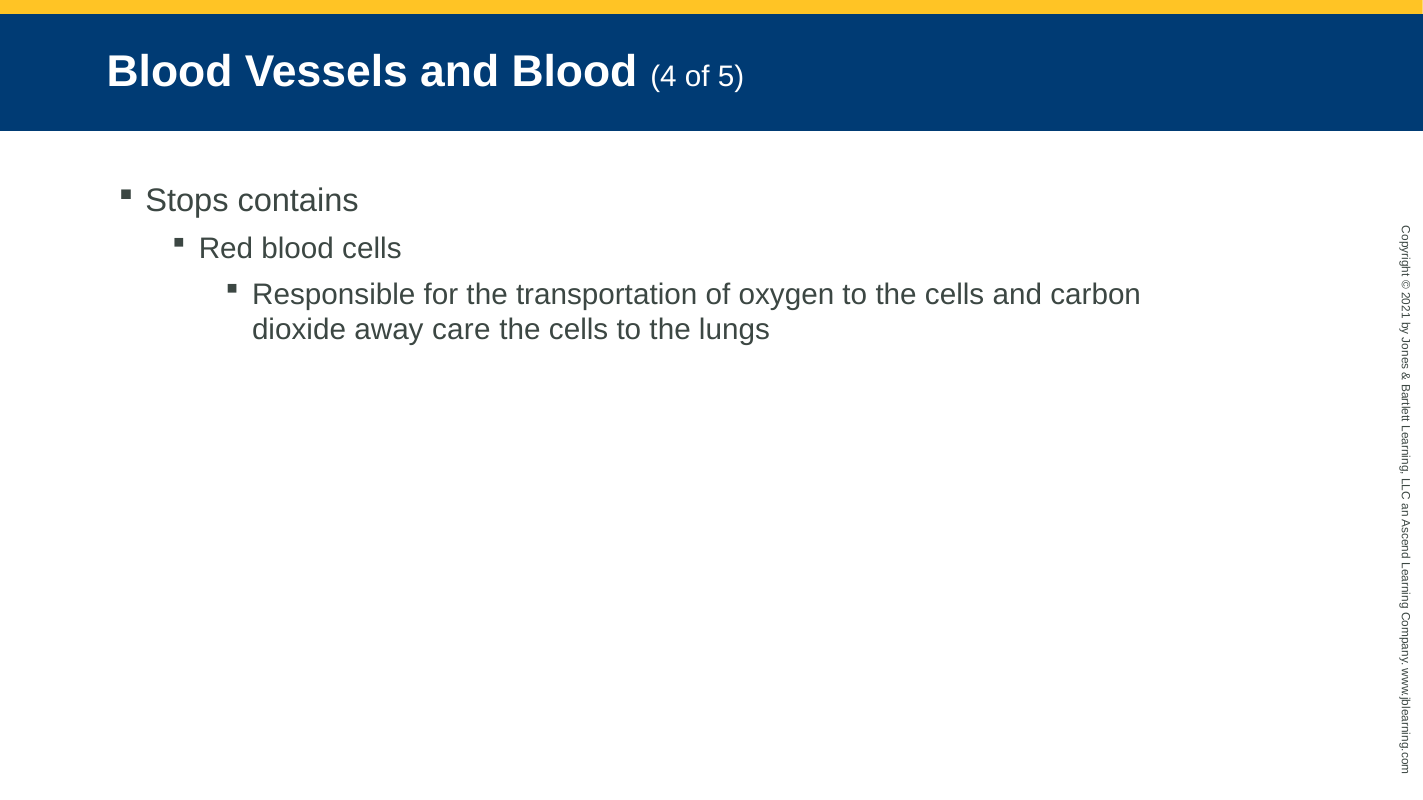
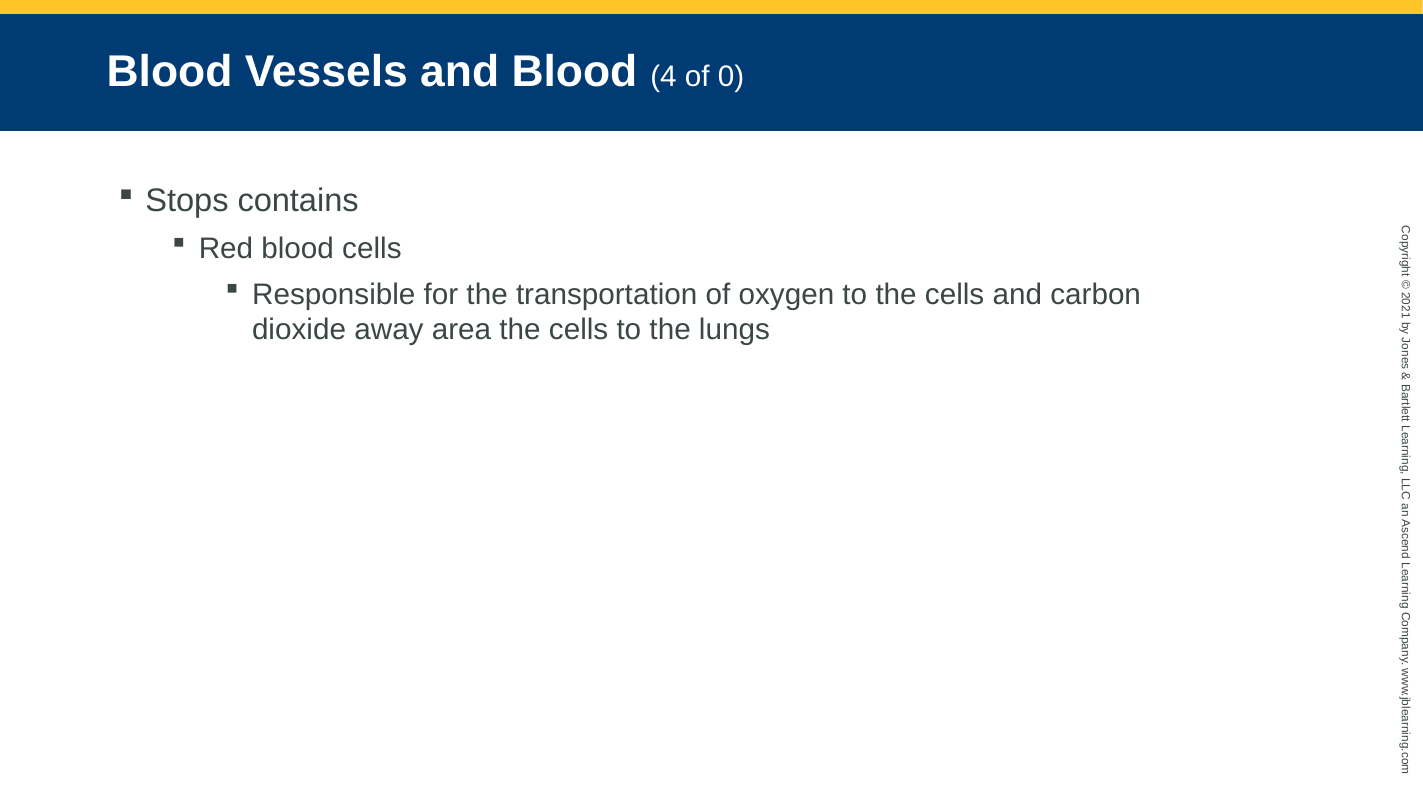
of 5: 5 -> 0
care: care -> area
